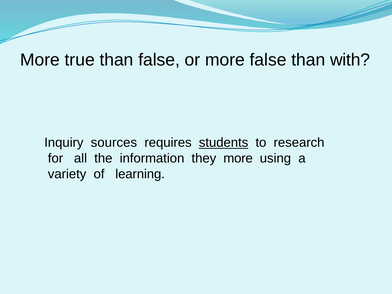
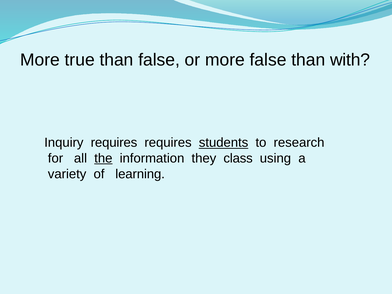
Inquiry sources: sources -> requires
the underline: none -> present
they more: more -> class
